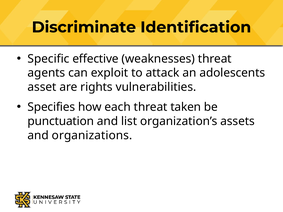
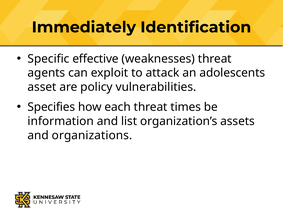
Discriminate: Discriminate -> Immediately
rights: rights -> policy
taken: taken -> times
punctuation: punctuation -> information
